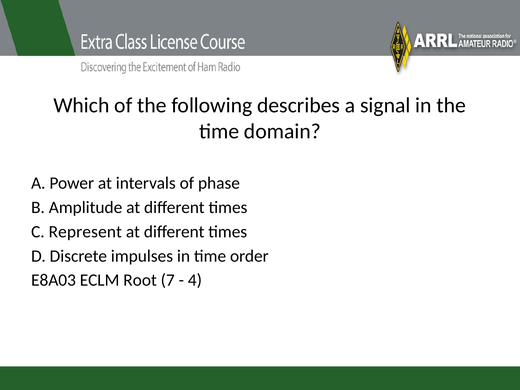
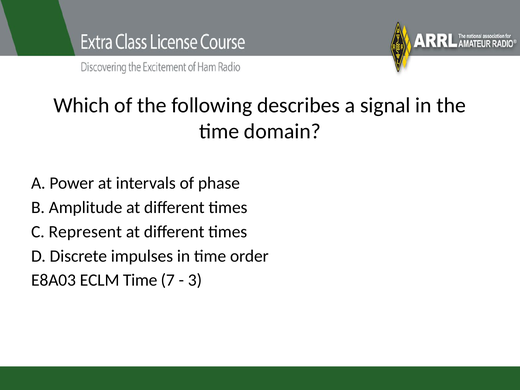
ECLM Root: Root -> Time
4: 4 -> 3
